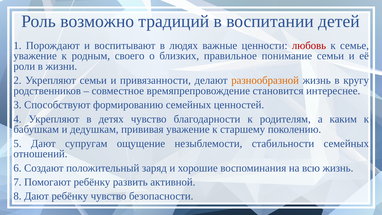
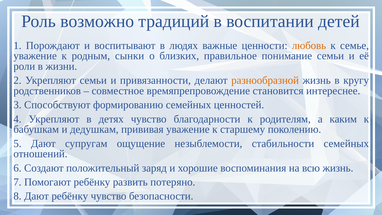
любовь colour: red -> orange
своего: своего -> сынки
активной: активной -> потеряно
